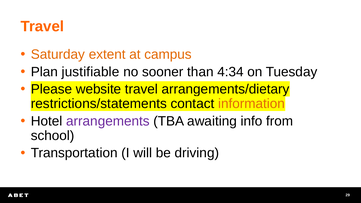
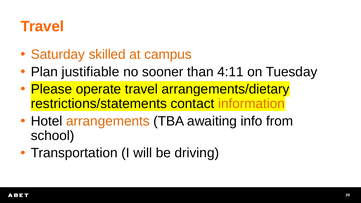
extent: extent -> skilled
4:34: 4:34 -> 4:11
website: website -> operate
arrangements colour: purple -> orange
